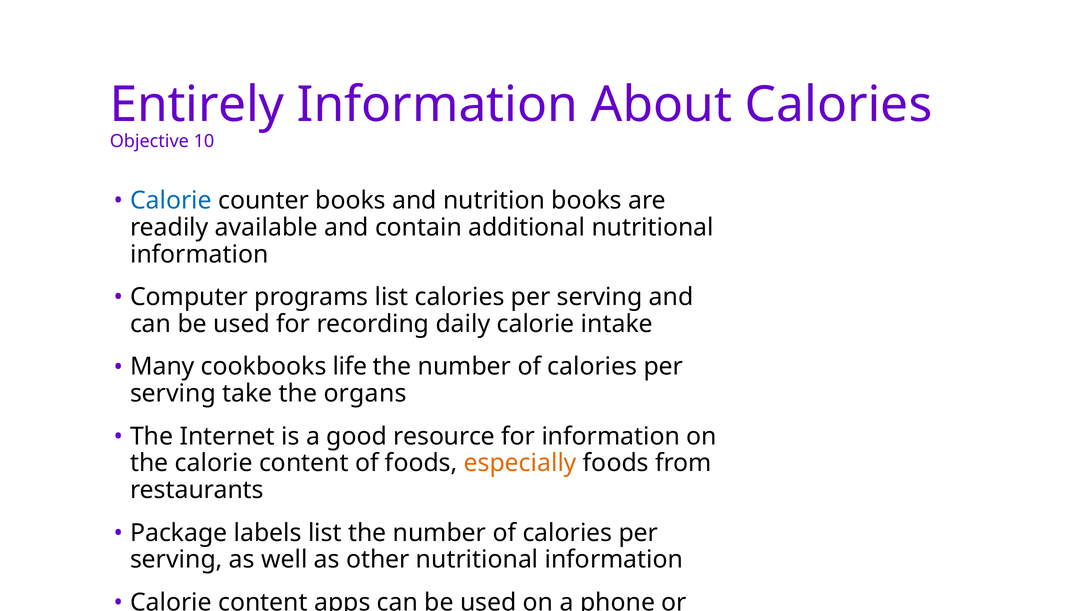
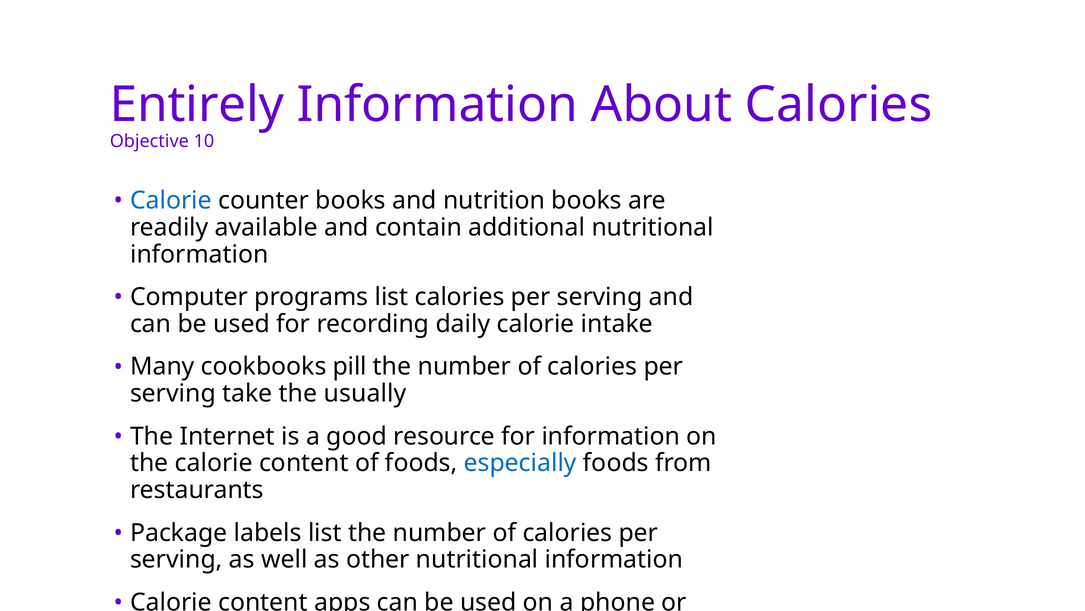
life: life -> pill
organs: organs -> usually
especially colour: orange -> blue
